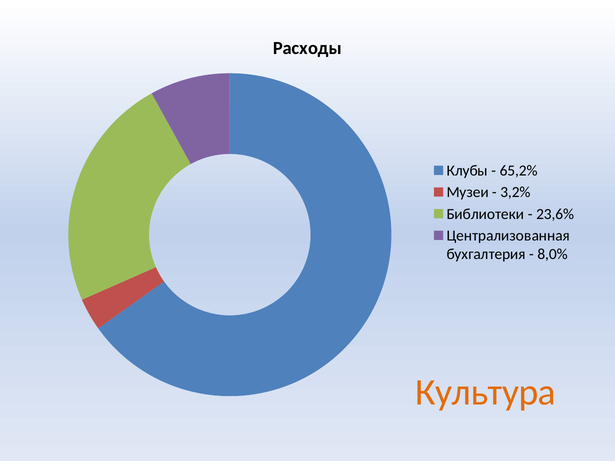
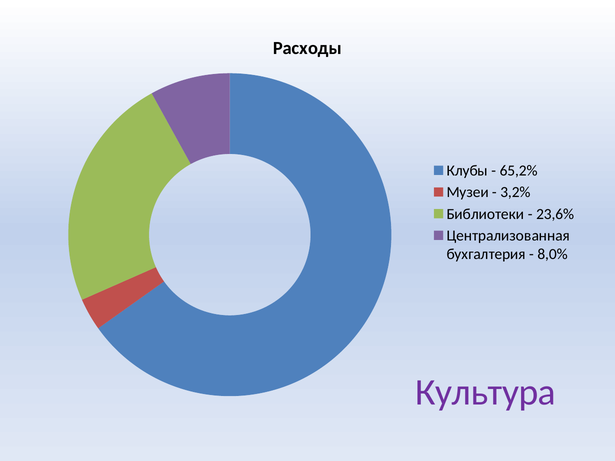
Культура colour: orange -> purple
